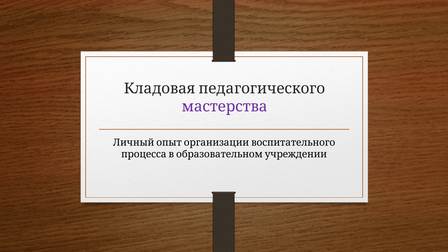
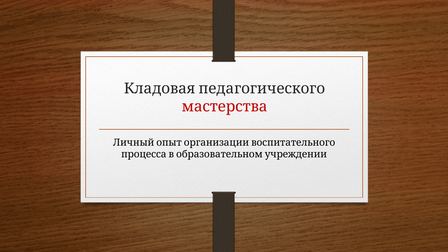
мастерства colour: purple -> red
